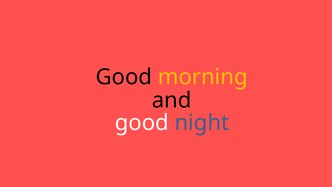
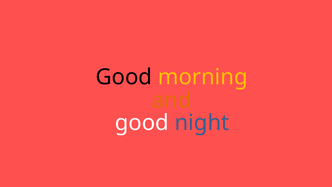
and colour: black -> orange
